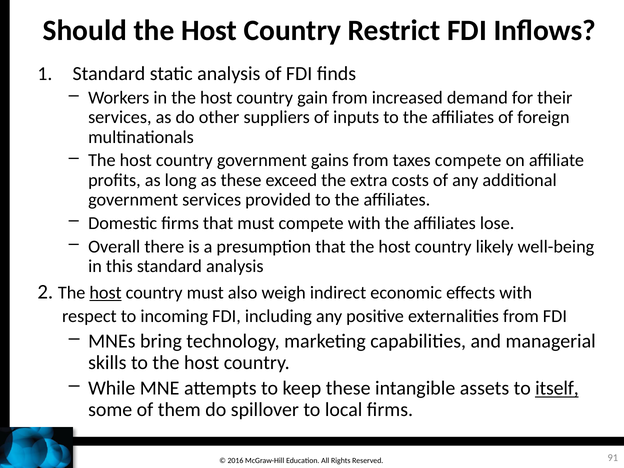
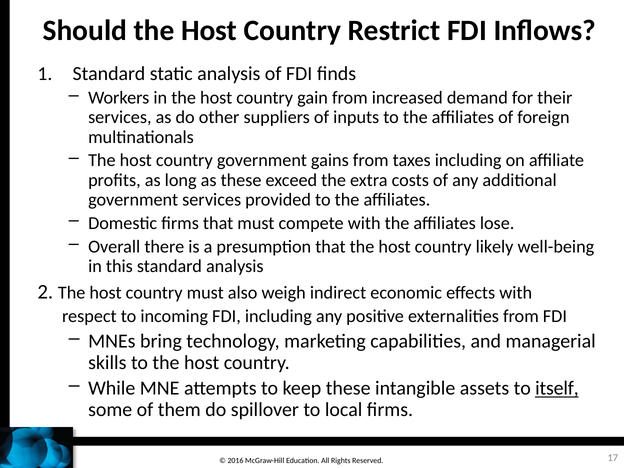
taxes compete: compete -> including
host at (106, 293) underline: present -> none
91: 91 -> 17
